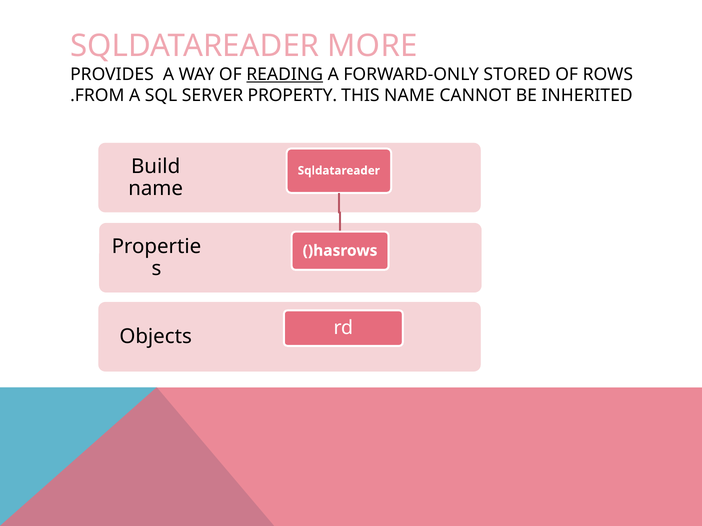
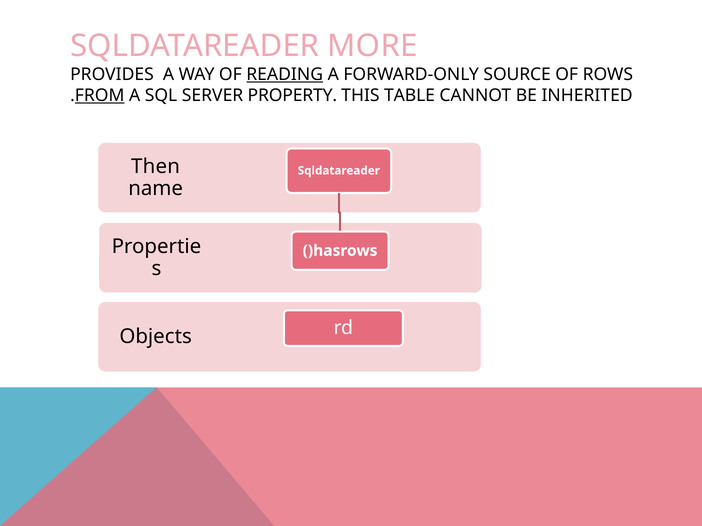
STORED: STORED -> SOURCE
FROM underline: none -> present
THIS NAME: NAME -> TABLE
Build: Build -> Then
